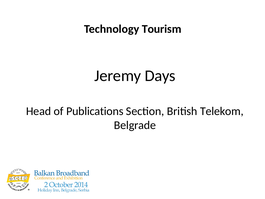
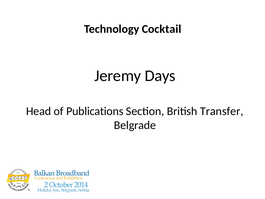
Tourism: Tourism -> Cocktail
Telekom: Telekom -> Transfer
